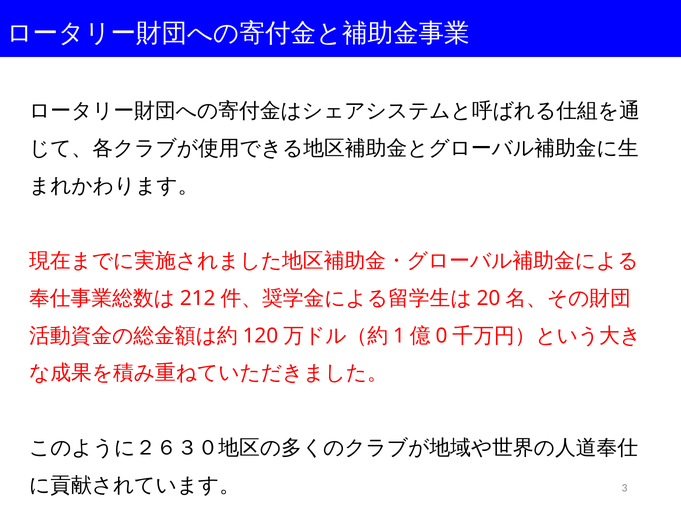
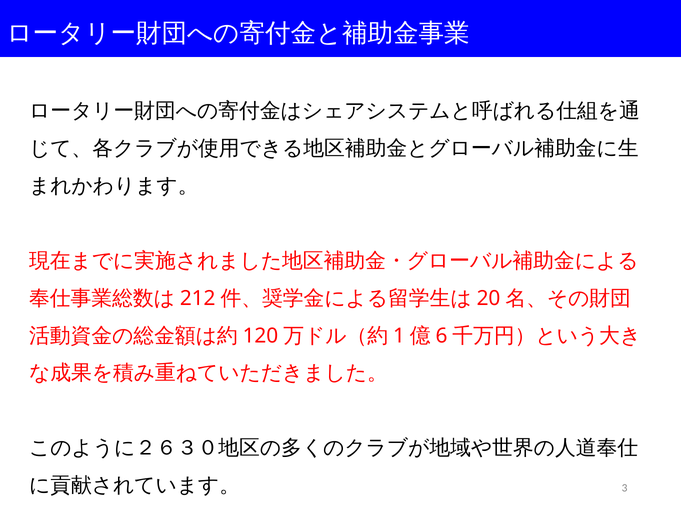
0: 0 -> 6
